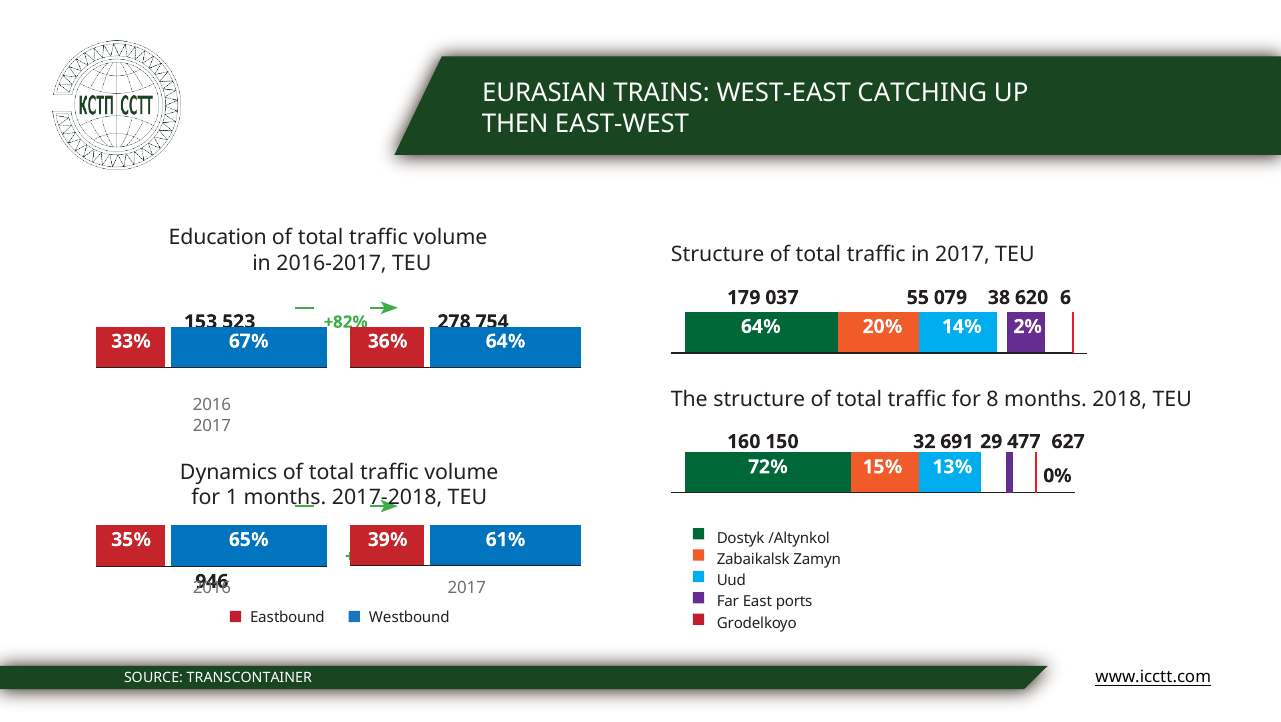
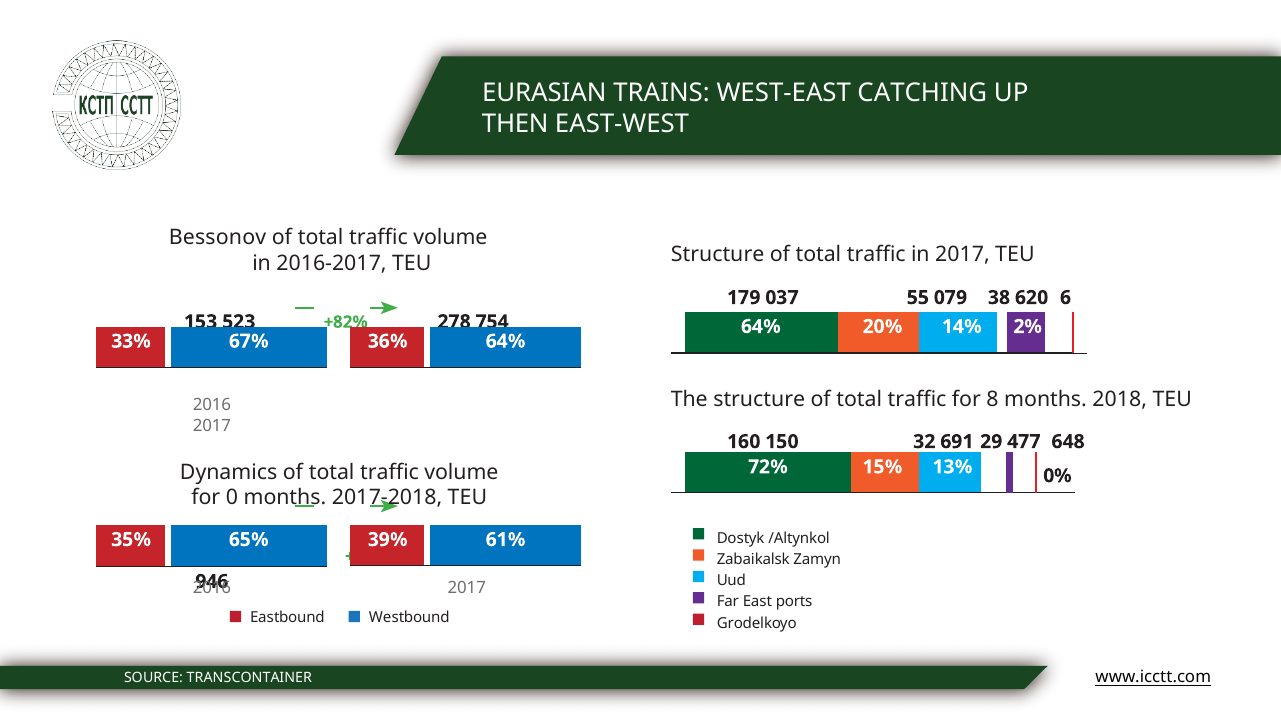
Education: Education -> Bessonov
627: 627 -> 648
1: 1 -> 0
